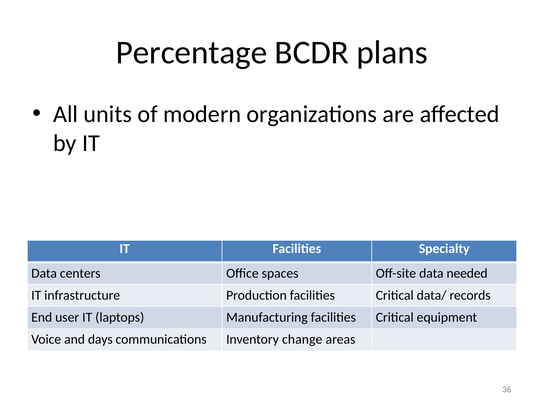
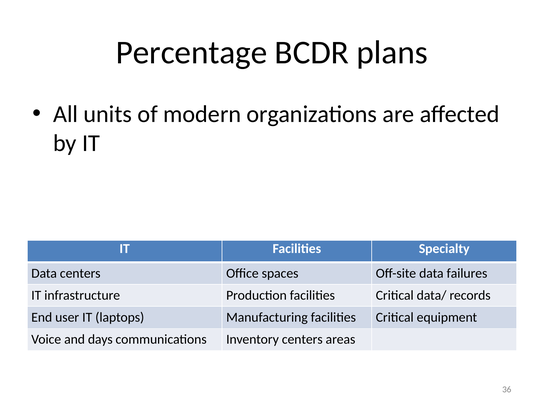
needed: needed -> failures
Inventory change: change -> centers
